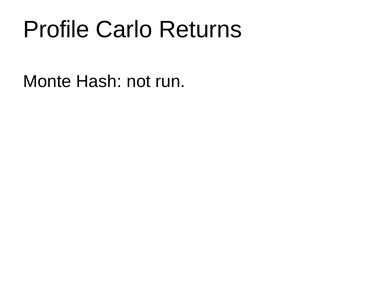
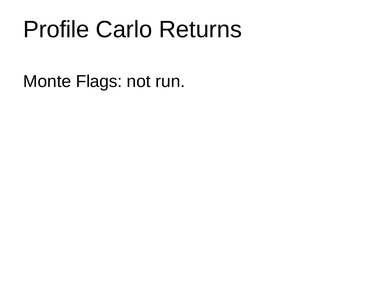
Hash: Hash -> Flags
